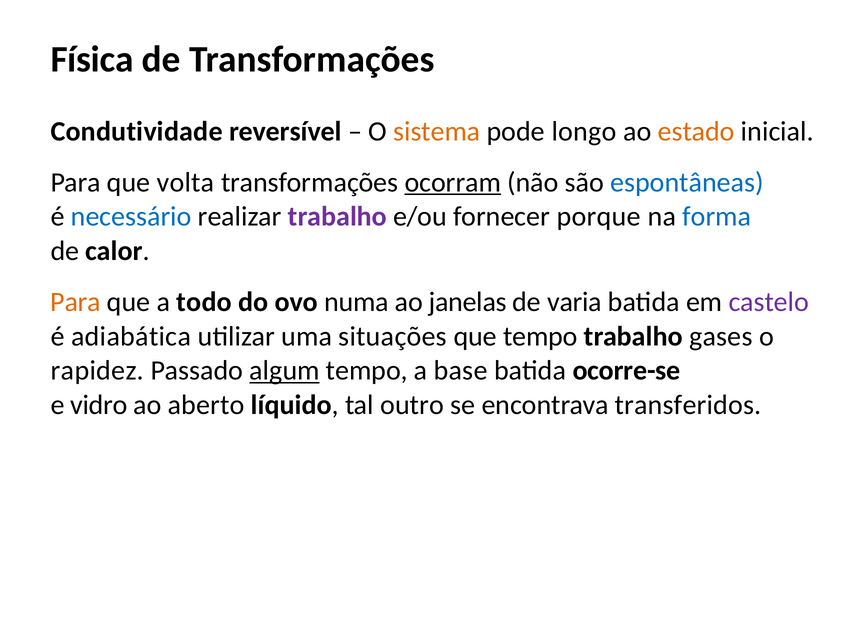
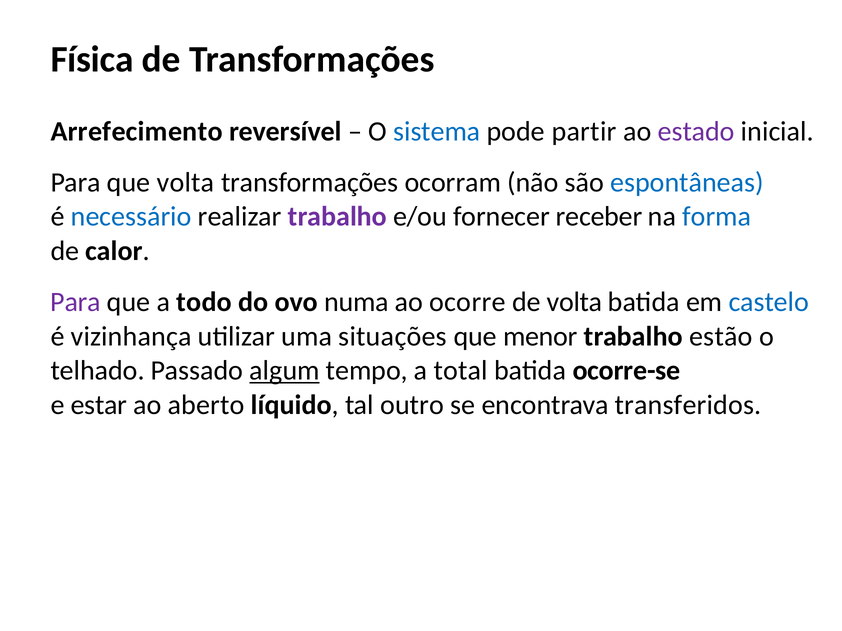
Condutividade: Condutividade -> Arrefecimento
sistema colour: orange -> blue
longo: longo -> partir
estado colour: orange -> purple
ocorram underline: present -> none
porque: porque -> receber
Para at (76, 302) colour: orange -> purple
janelas: janelas -> ocorre
de varia: varia -> volta
castelo colour: purple -> blue
adiabática: adiabática -> vizinhança
que tempo: tempo -> menor
gases: gases -> estão
rapidez: rapidez -> telhado
base: base -> total
vidro: vidro -> estar
